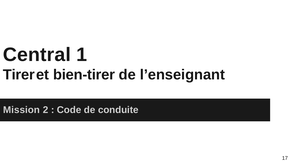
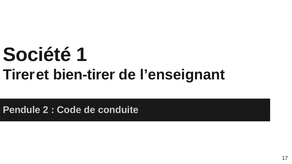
Central: Central -> Société
Mission: Mission -> Pendule
